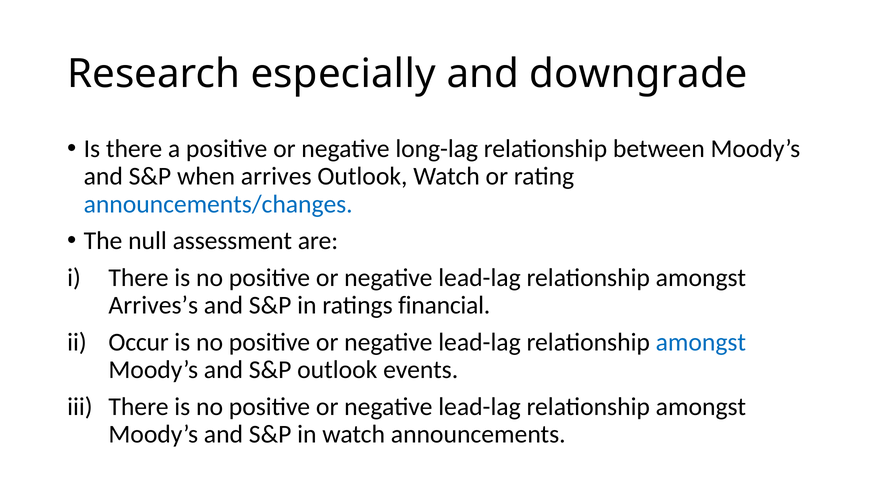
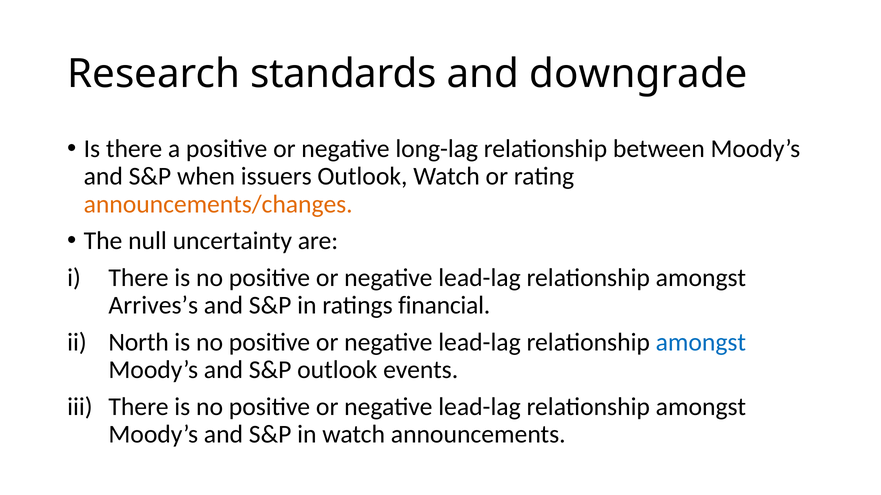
especially: especially -> standards
arrives: arrives -> issuers
announcements/changes colour: blue -> orange
assessment: assessment -> uncertainty
Occur: Occur -> North
